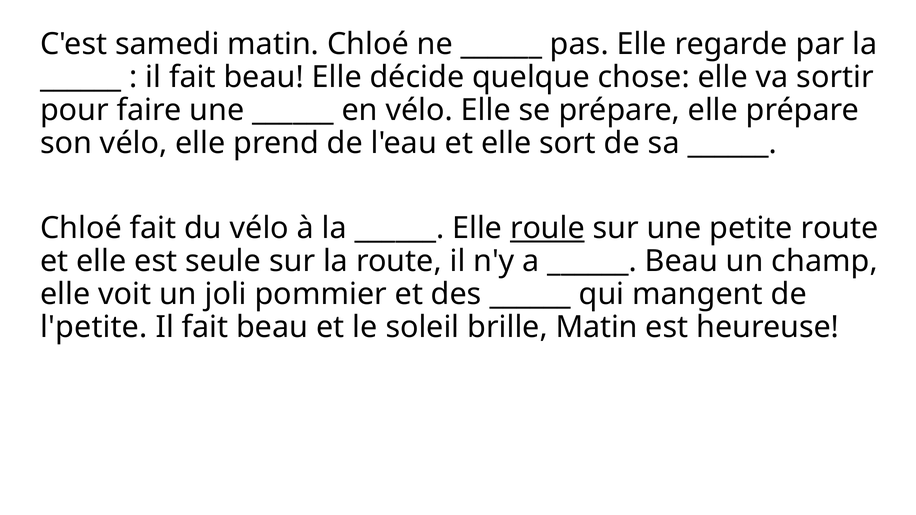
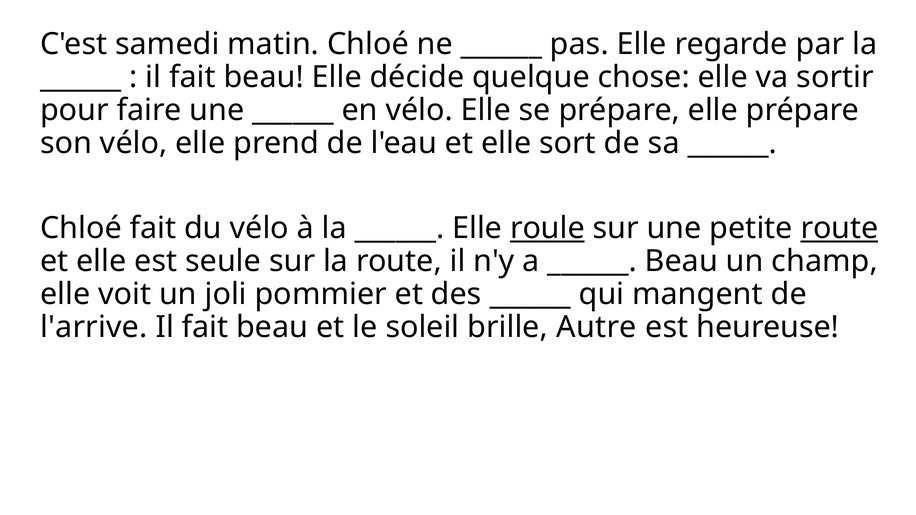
route at (839, 228) underline: none -> present
l'petite: l'petite -> l'arrive
brille Matin: Matin -> Autre
